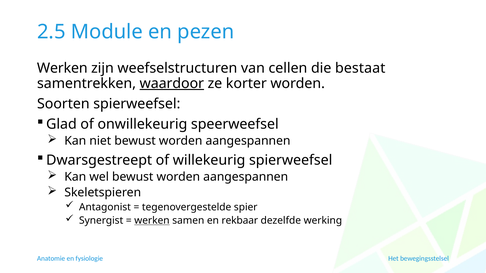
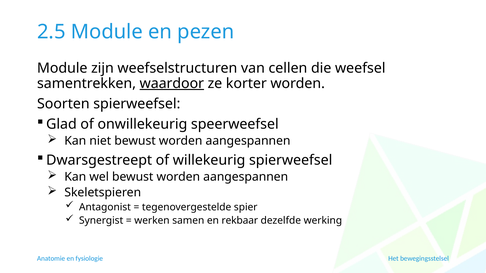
Werken at (62, 68): Werken -> Module
bestaat: bestaat -> weefsel
werken at (152, 221) underline: present -> none
